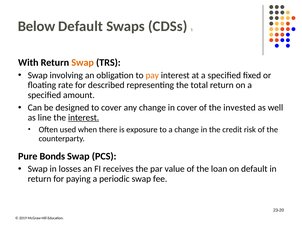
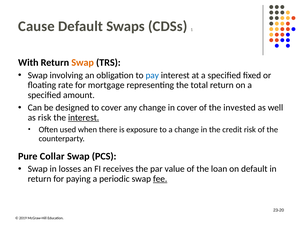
Below: Below -> Cause
pay colour: orange -> blue
described: described -> mortgage
as line: line -> risk
Bonds: Bonds -> Collar
fee underline: none -> present
